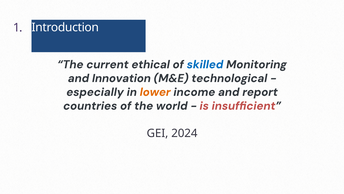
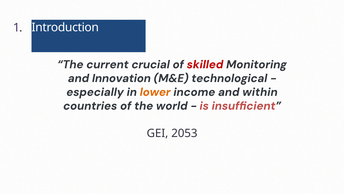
ethical: ethical -> crucial
skilled colour: blue -> red
report: report -> within
2024: 2024 -> 2053
